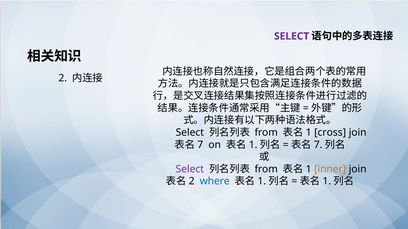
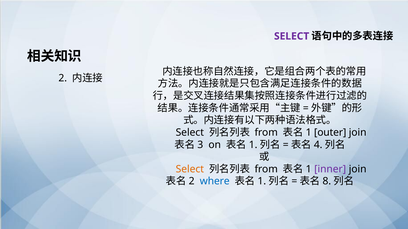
cross: cross -> outer
7 at (200, 145): 7 -> 3
7 at (318, 145): 7 -> 4
Select at (190, 169) colour: purple -> orange
inner colour: orange -> purple
1 at (327, 182): 1 -> 8
